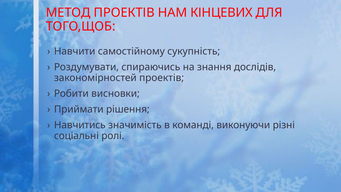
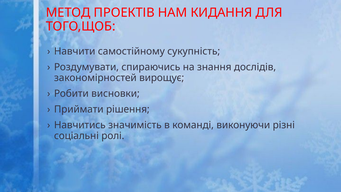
КІНЦЕВИХ: КІНЦЕВИХ -> КИДАННЯ
закономірностей проектів: проектів -> вирощує
